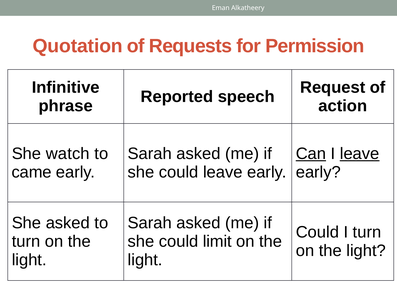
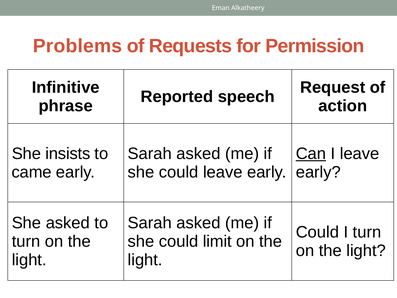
Quotation: Quotation -> Problems
watch: watch -> insists
leave at (360, 154) underline: present -> none
